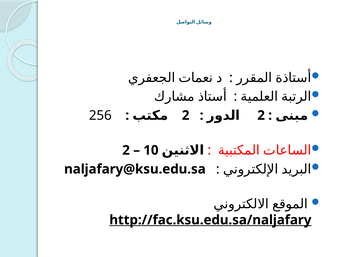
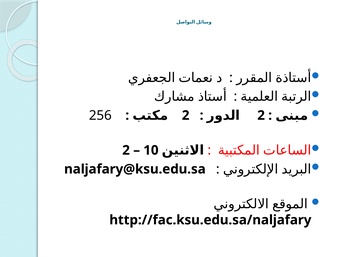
http://fac.ksu.edu.sa/naljafary underline: present -> none
